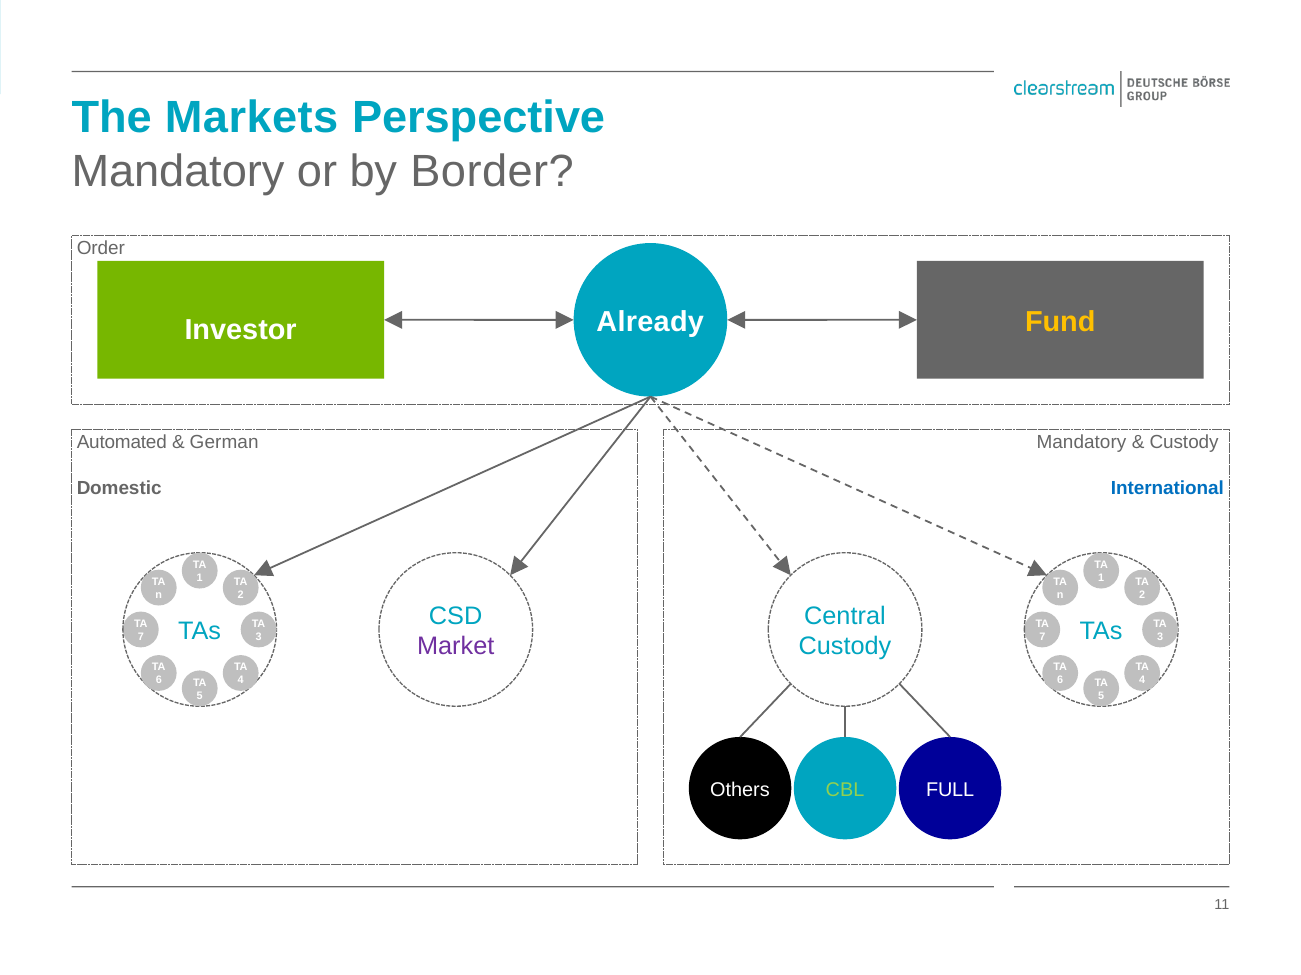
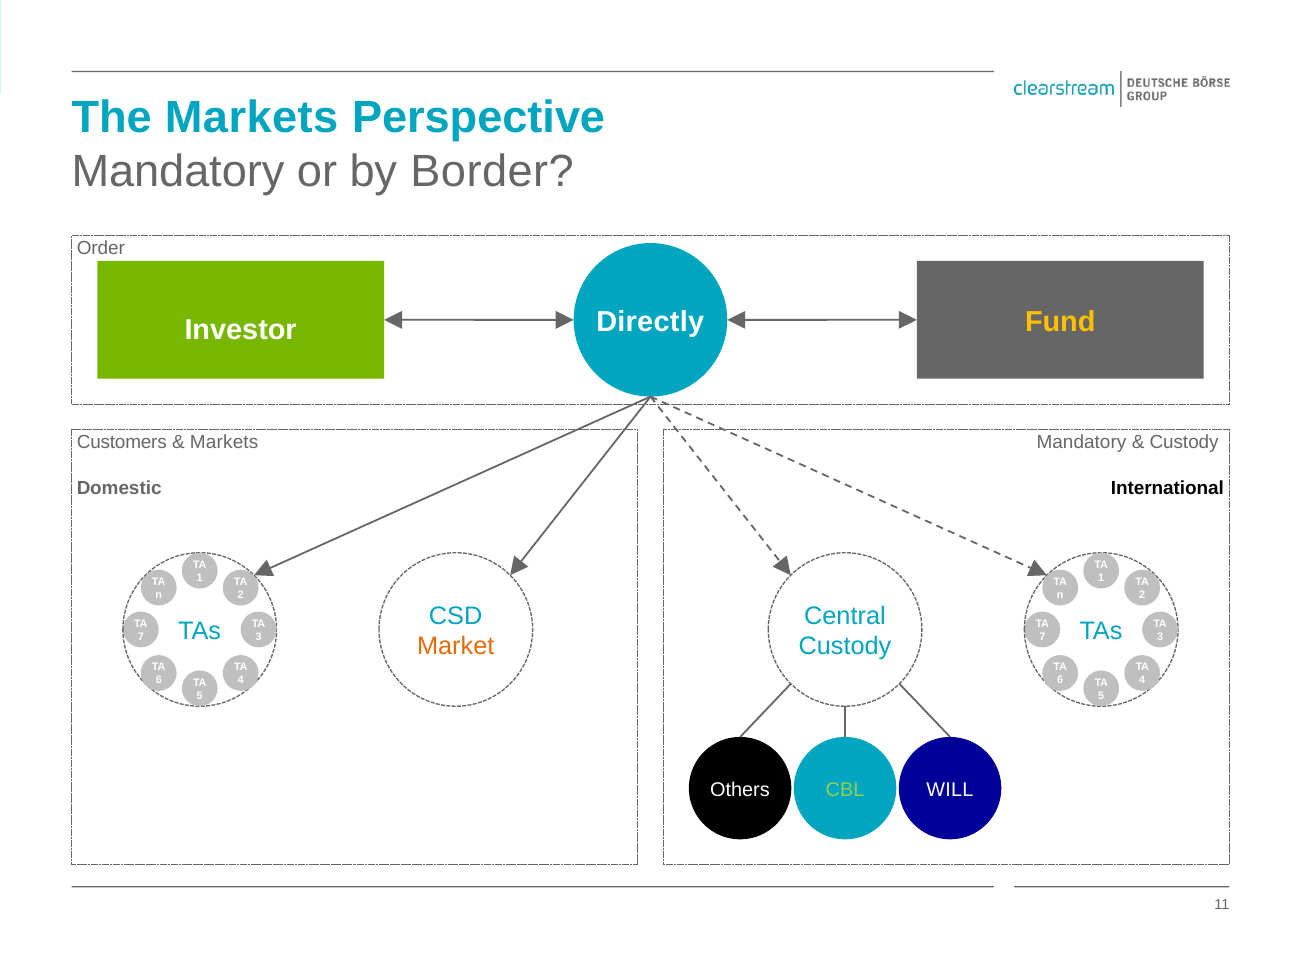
Already: Already -> Directly
Automated: Automated -> Customers
German at (224, 443): German -> Markets
International colour: blue -> black
Market colour: purple -> orange
FULL: FULL -> WILL
